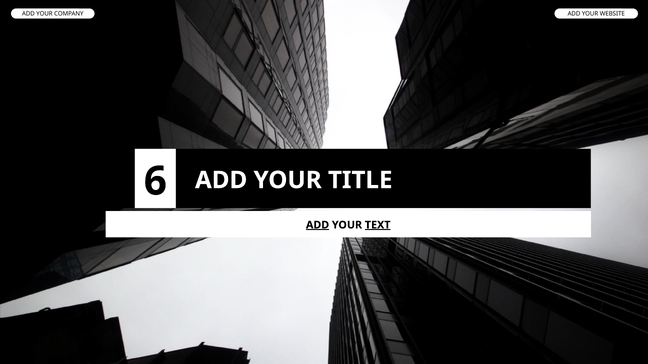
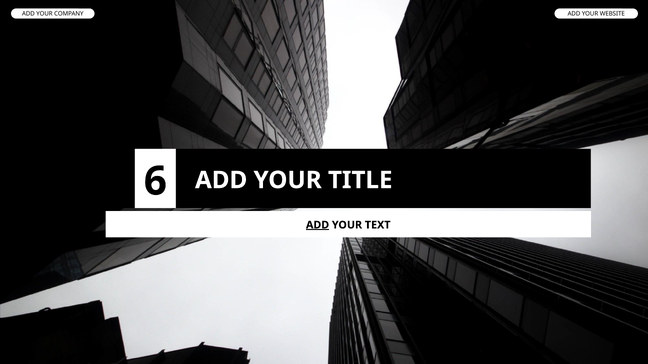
TEXT underline: present -> none
